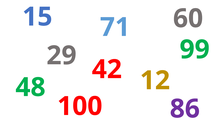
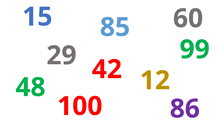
71: 71 -> 85
